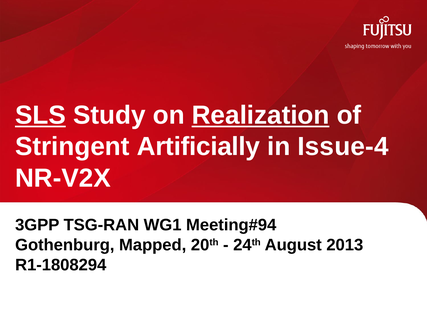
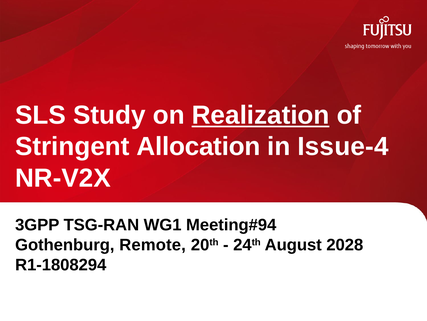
SLS underline: present -> none
Artificially: Artificially -> Allocation
Mapped: Mapped -> Remote
2013: 2013 -> 2028
